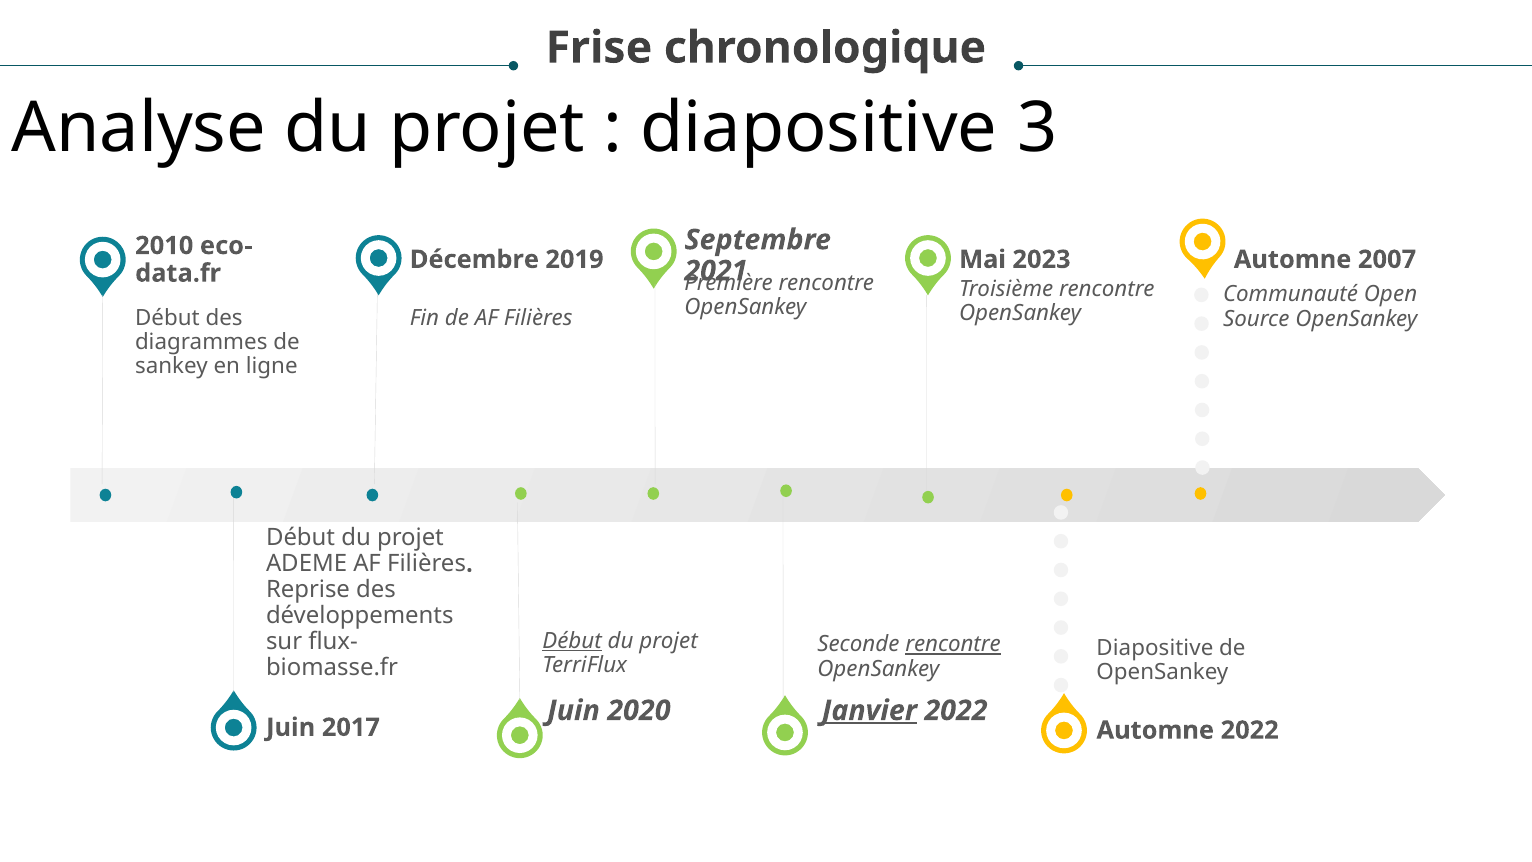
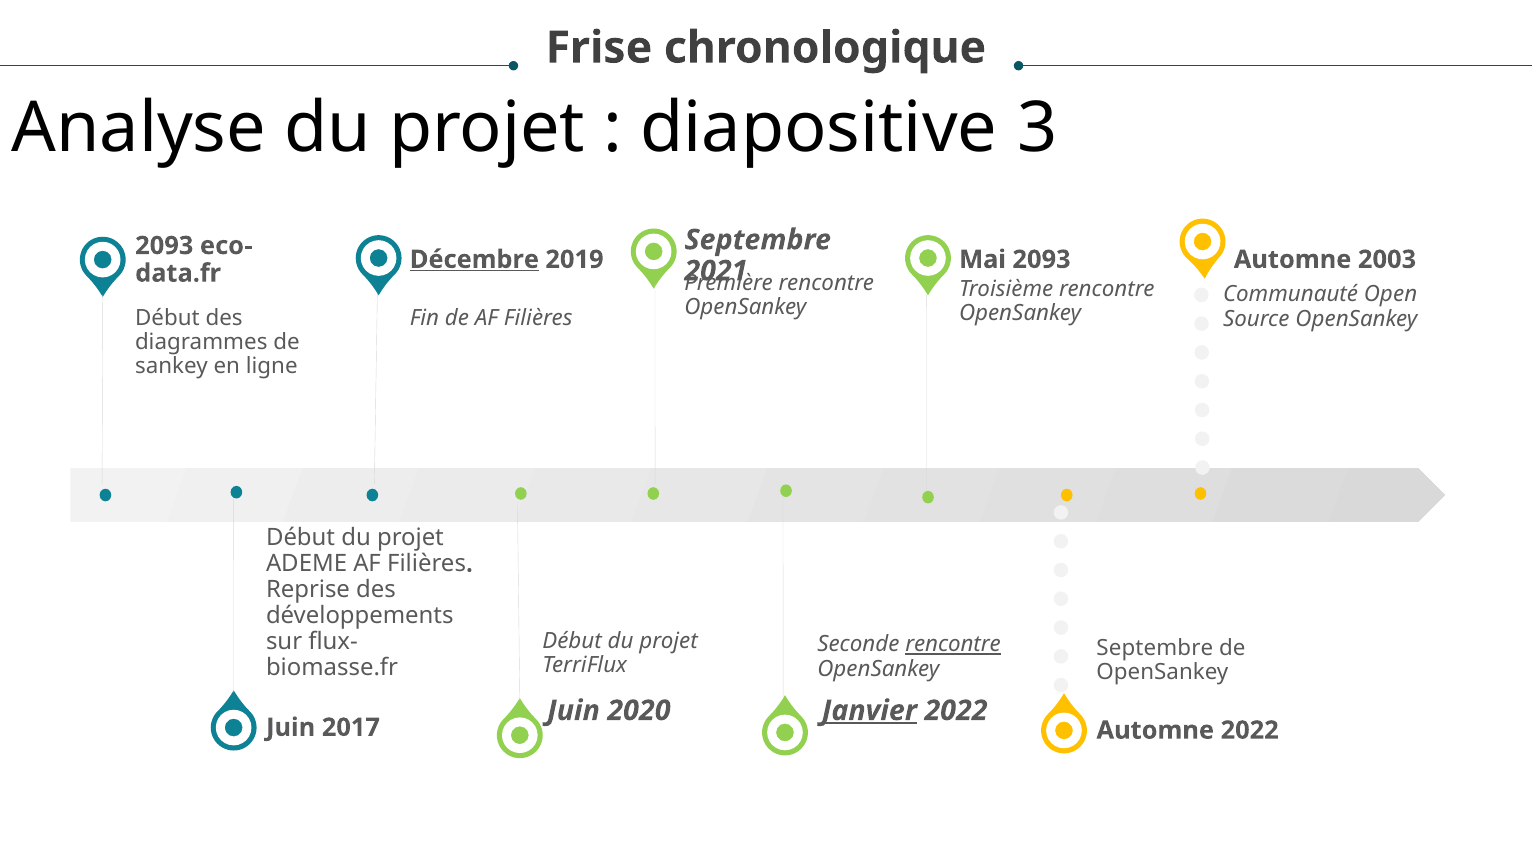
2010 at (164, 246): 2010 -> 2093
Décembre underline: none -> present
Mai 2023: 2023 -> 2093
2007: 2007 -> 2003
Début at (572, 641) underline: present -> none
Diapositive at (1155, 648): Diapositive -> Septembre
